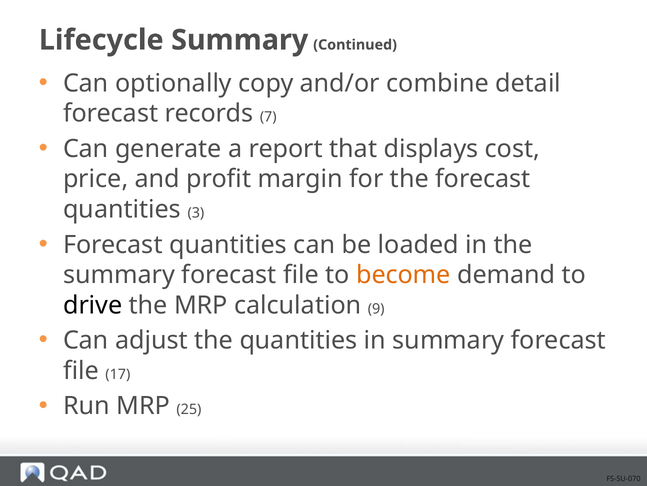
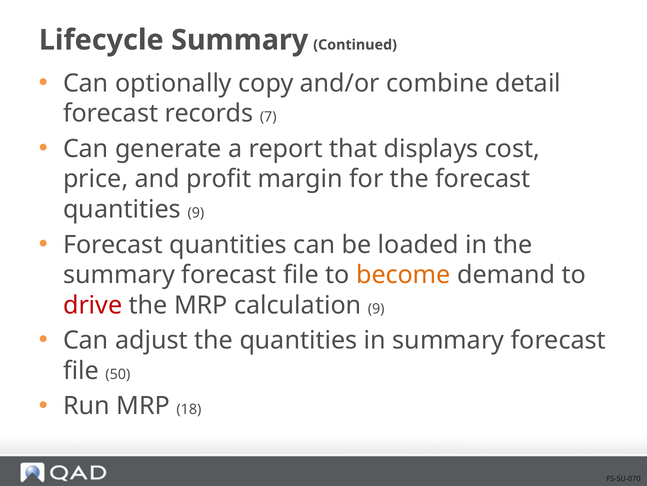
quantities 3: 3 -> 9
drive colour: black -> red
17: 17 -> 50
25: 25 -> 18
